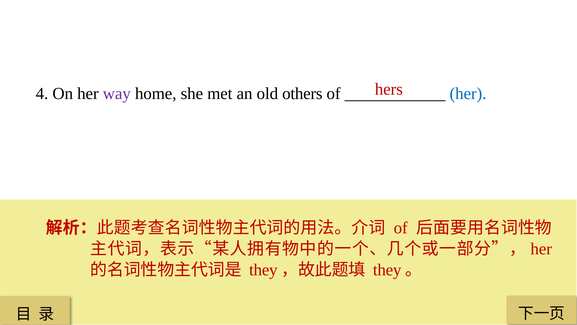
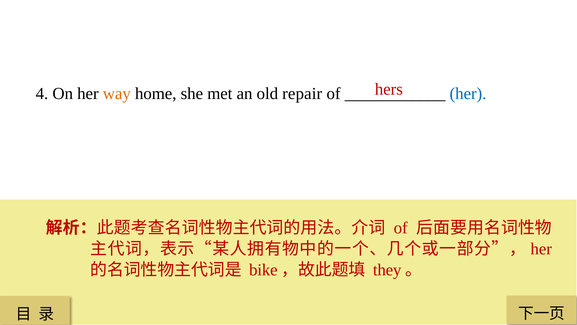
way colour: purple -> orange
others: others -> repair
they at (263, 270): they -> bike
